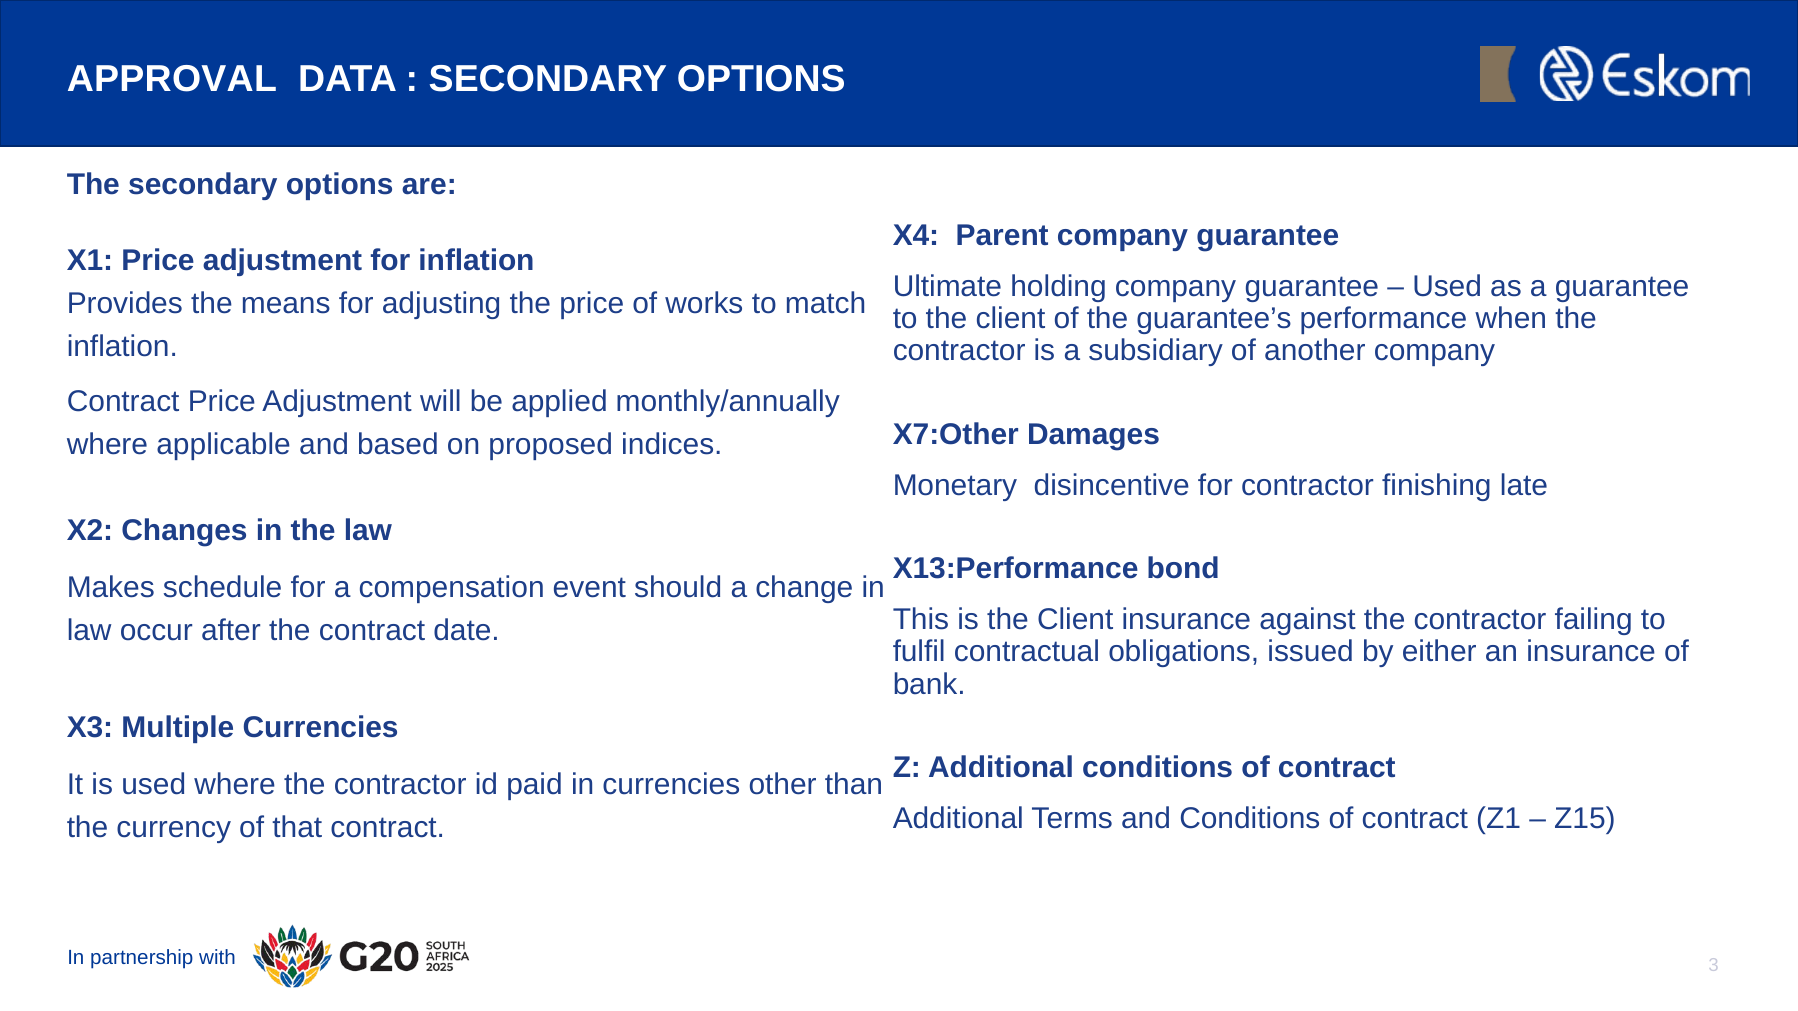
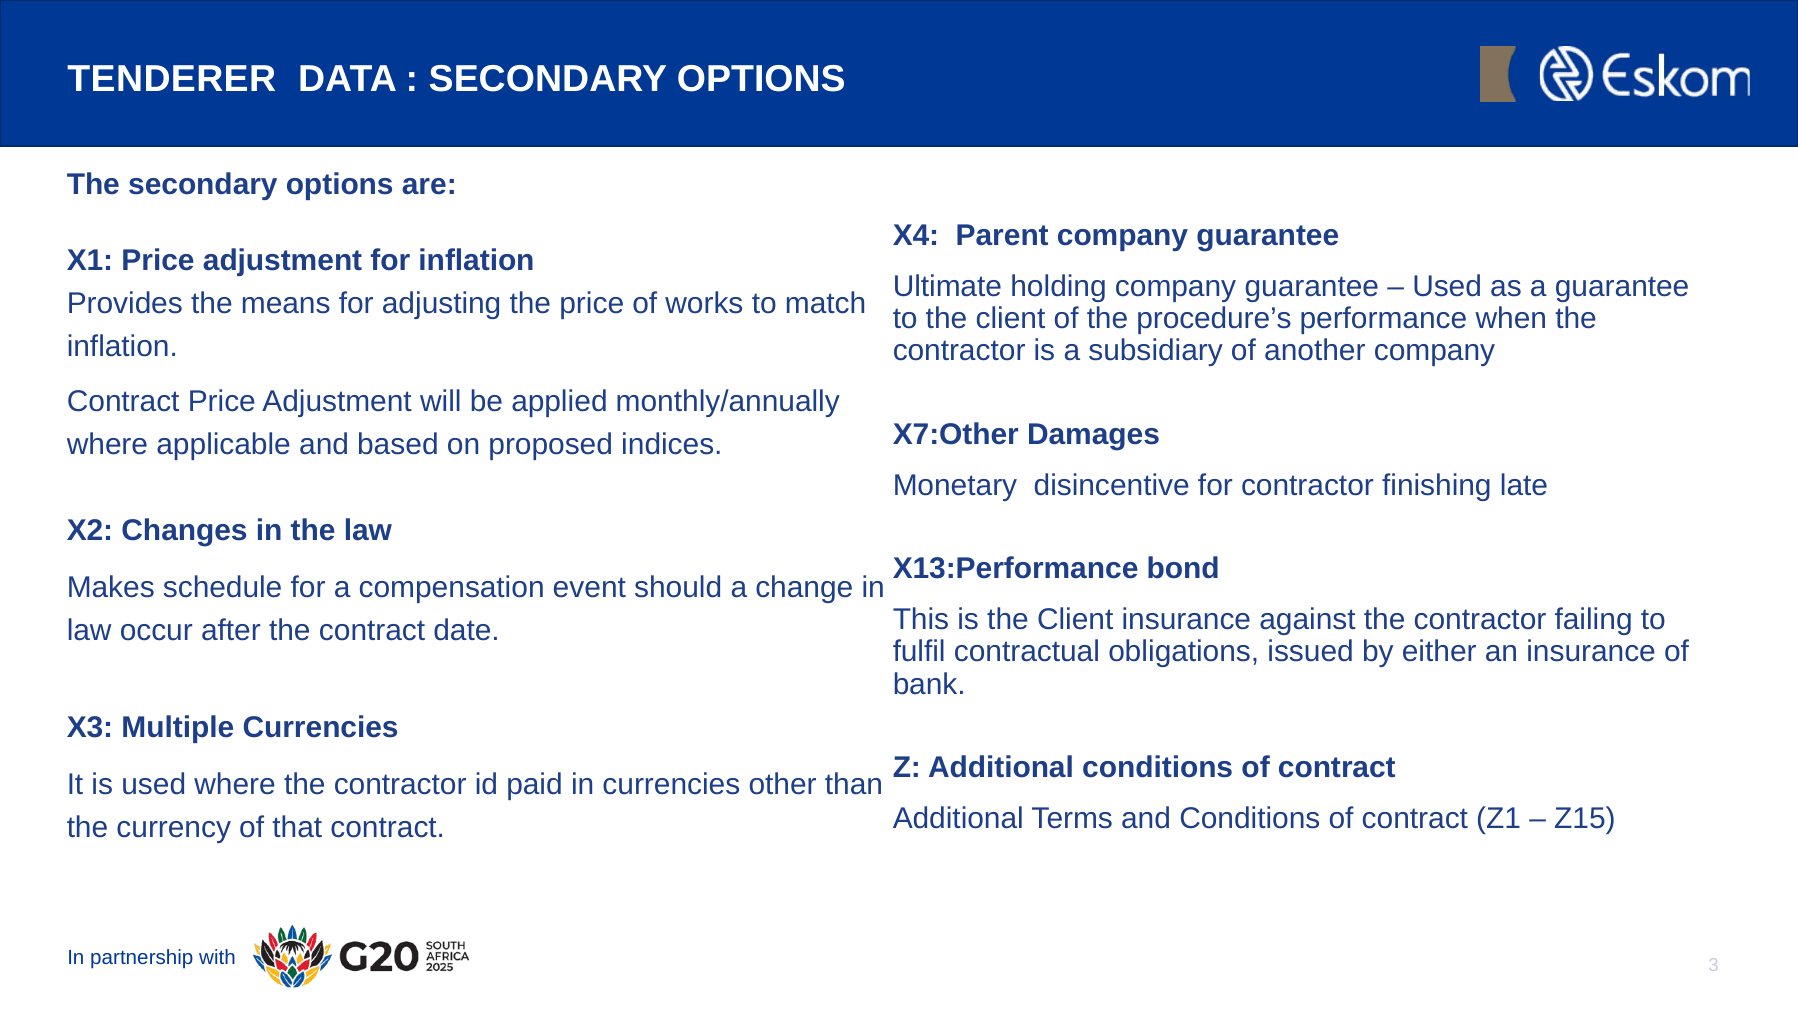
APPROVAL: APPROVAL -> TENDERER
guarantee’s: guarantee’s -> procedure’s
